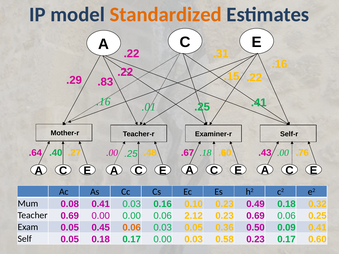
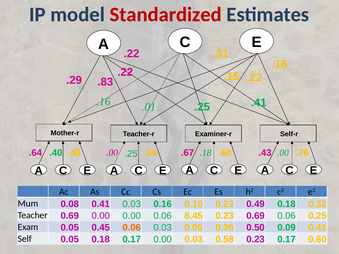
Standardized colour: orange -> red
.27 at (74, 153): .27 -> .40
2.12: 2.12 -> 8.45
